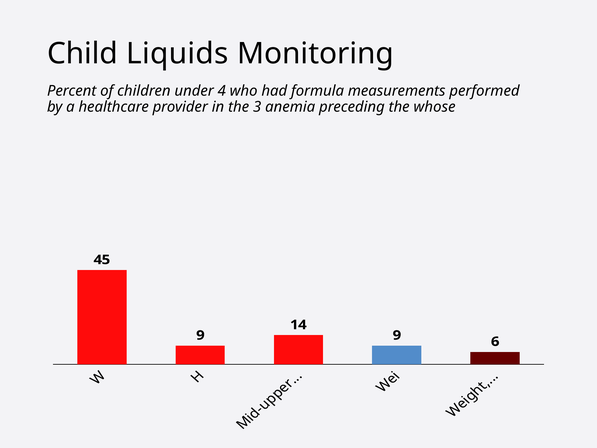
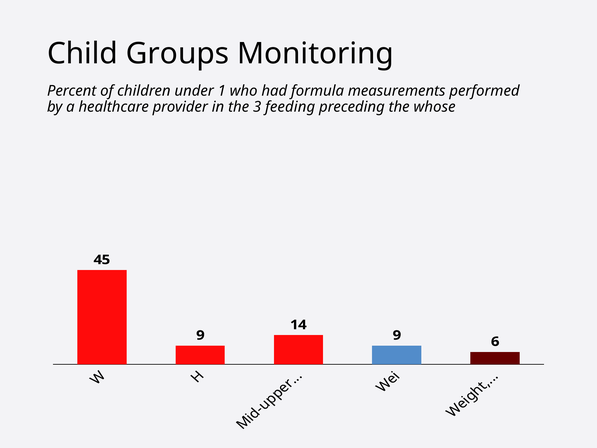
Liquids: Liquids -> Groups
4: 4 -> 1
anemia: anemia -> feeding
